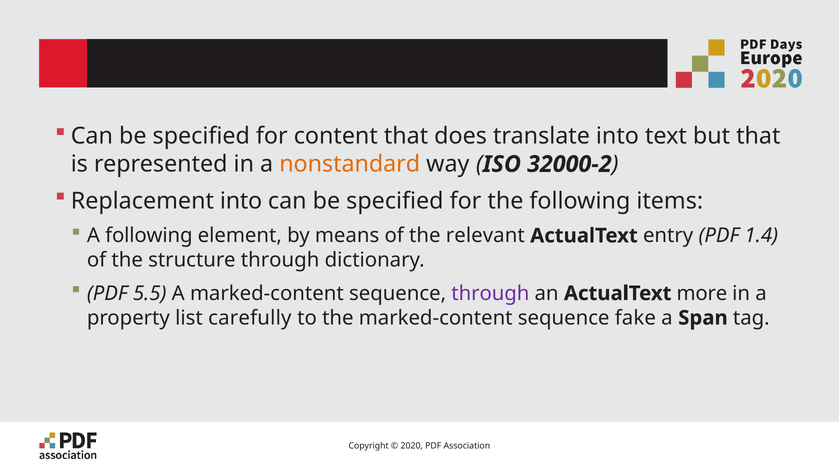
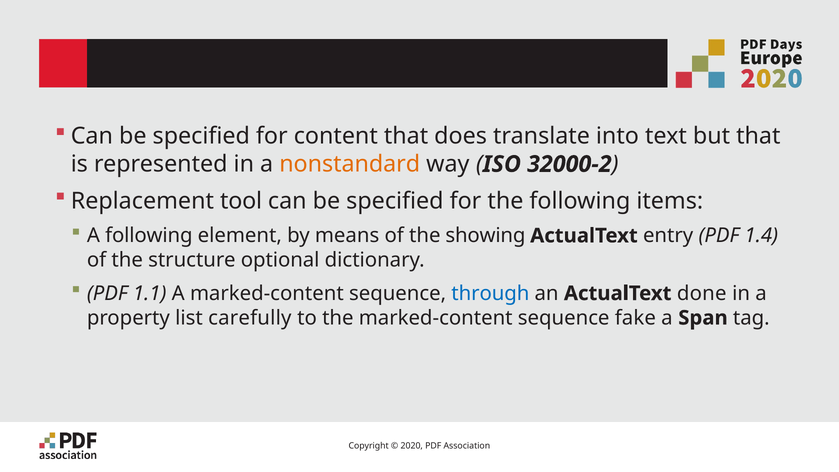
Replacement into: into -> tool
relevant: relevant -> showing
structure through: through -> optional
5.5: 5.5 -> 1.1
through at (490, 293) colour: purple -> blue
more: more -> done
